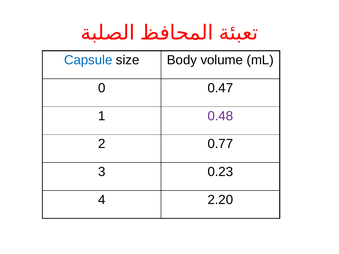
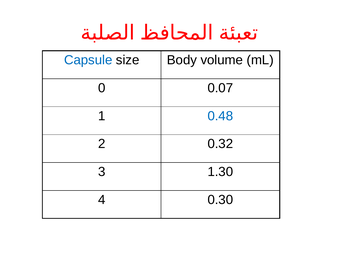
0.47: 0.47 -> 0.07
0.48 colour: purple -> blue
0.77: 0.77 -> 0.32
0.23: 0.23 -> 1.30
2.20: 2.20 -> 0.30
